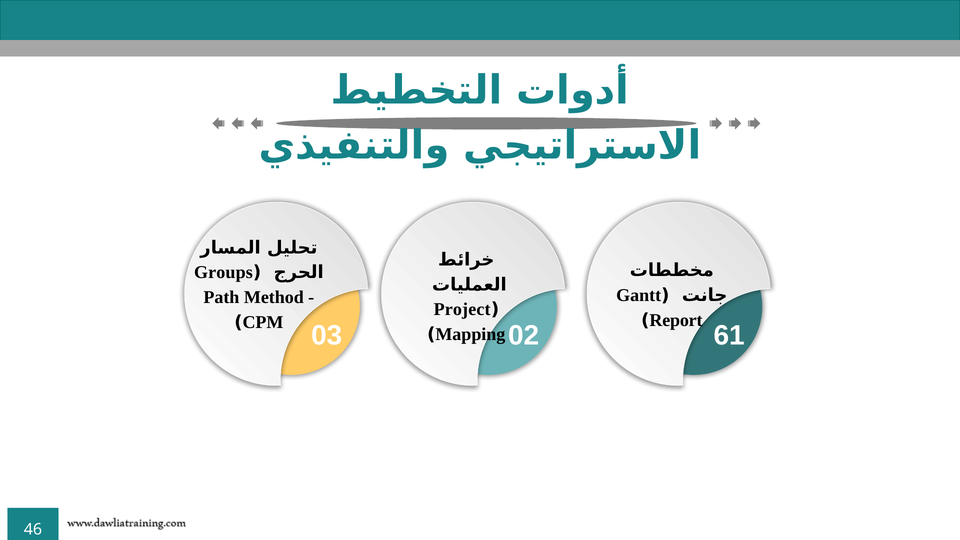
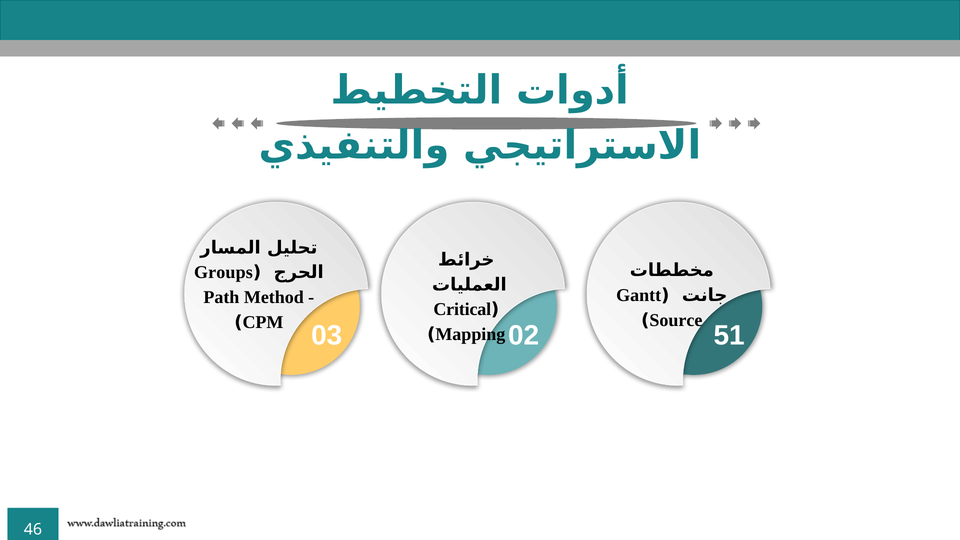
Project: Project -> Critical
Report: Report -> Source
61: 61 -> 51
